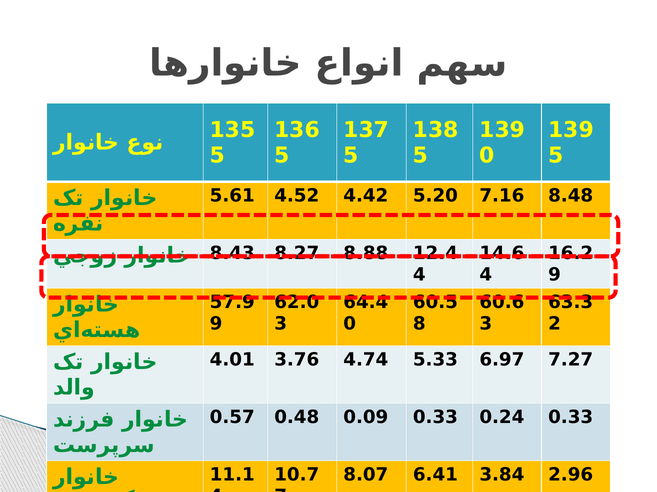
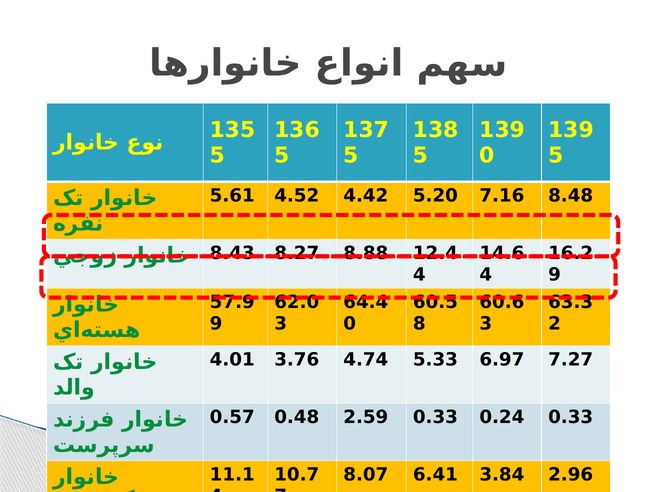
0.09: 0.09 -> 2.59
